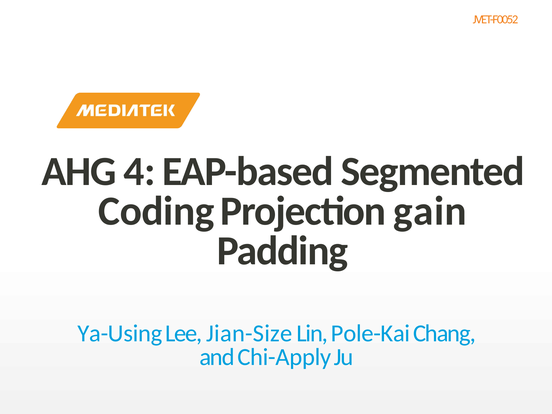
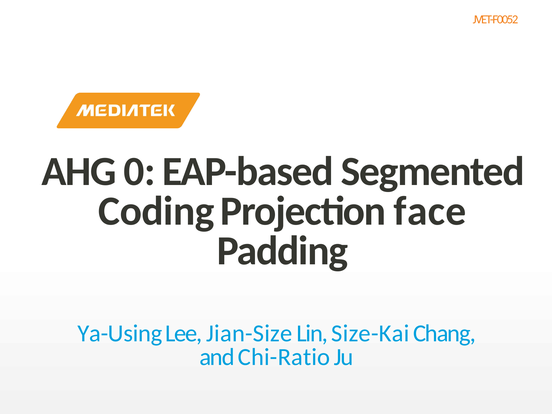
4: 4 -> 0
gain: gain -> face
Pole-Kai: Pole-Kai -> Size-Kai
Chi-Apply: Chi-Apply -> Chi-Ratio
